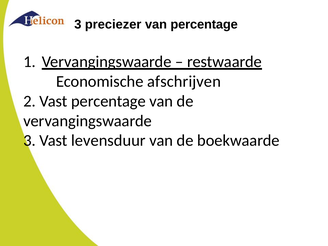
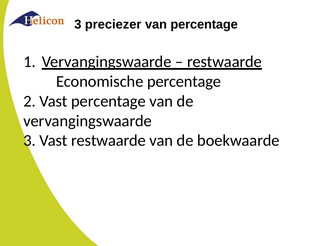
Economische afschrijven: afschrijven -> percentage
Vast levensduur: levensduur -> restwaarde
